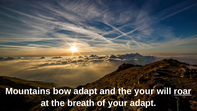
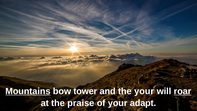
Mountains underline: none -> present
bow adapt: adapt -> tower
breath: breath -> praise
